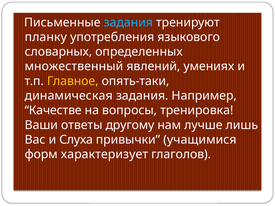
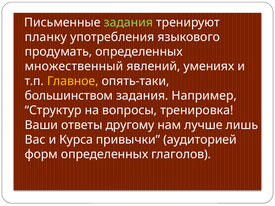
задания at (128, 22) colour: light blue -> light green
словарных: словарных -> продумать
динамическая: динамическая -> большинством
Качестве: Качестве -> Структур
Слуха: Слуха -> Курса
учащимися: учащимися -> аудиторией
форм характеризует: характеризует -> определенных
